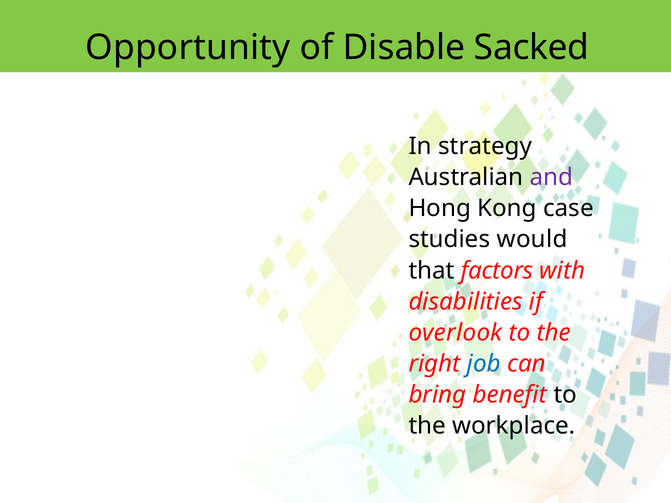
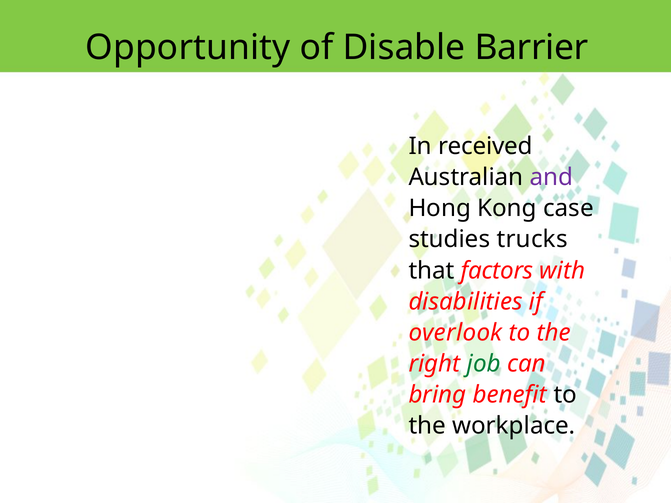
Sacked: Sacked -> Barrier
strategy: strategy -> received
would: would -> trucks
job colour: blue -> green
